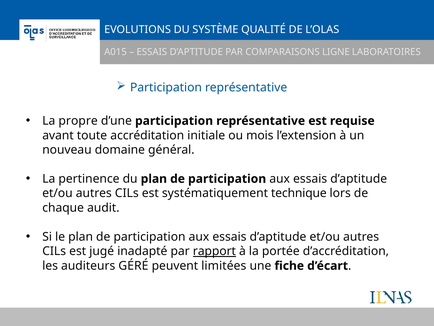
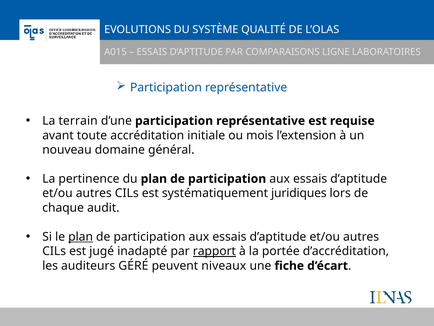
propre: propre -> terrain
technique: technique -> juridiques
plan at (81, 236) underline: none -> present
limitées: limitées -> niveaux
